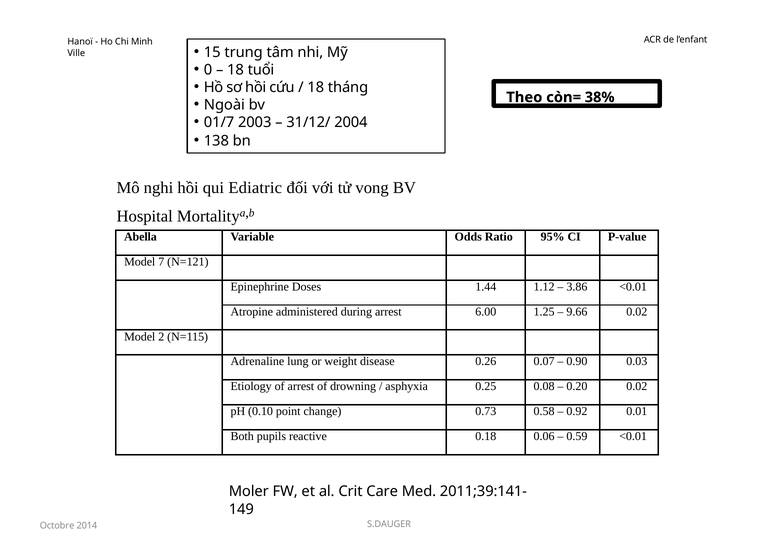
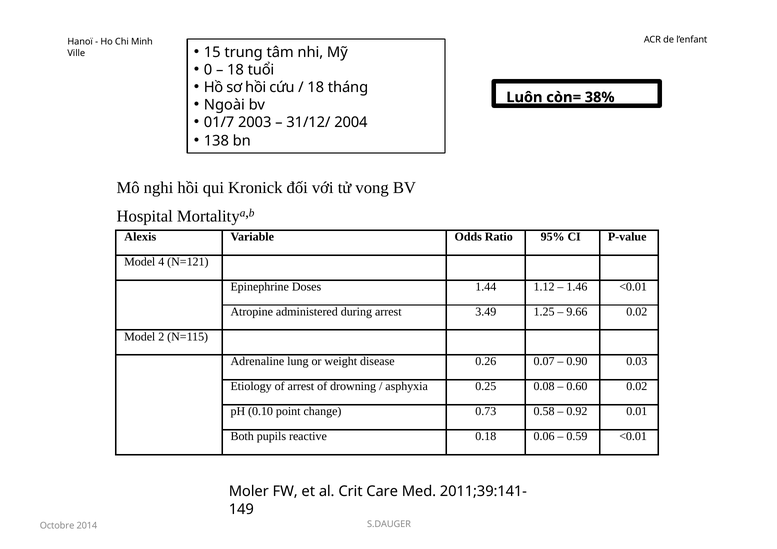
Theo: Theo -> Luôn
Ediatric: Ediatric -> Kronick
Abella: Abella -> Alexis
7: 7 -> 4
3.86: 3.86 -> 1.46
6.00: 6.00 -> 3.49
0.20: 0.20 -> 0.60
